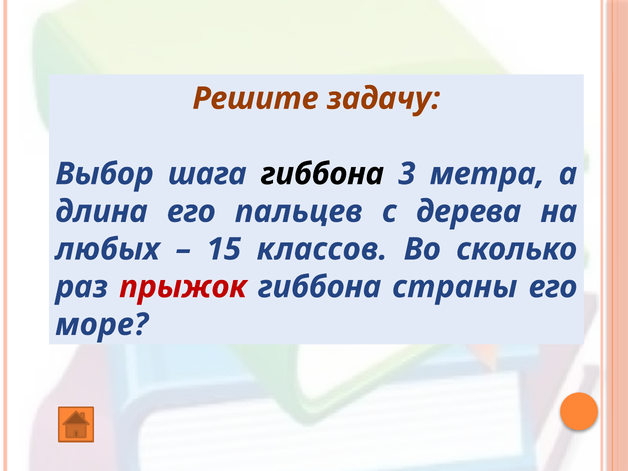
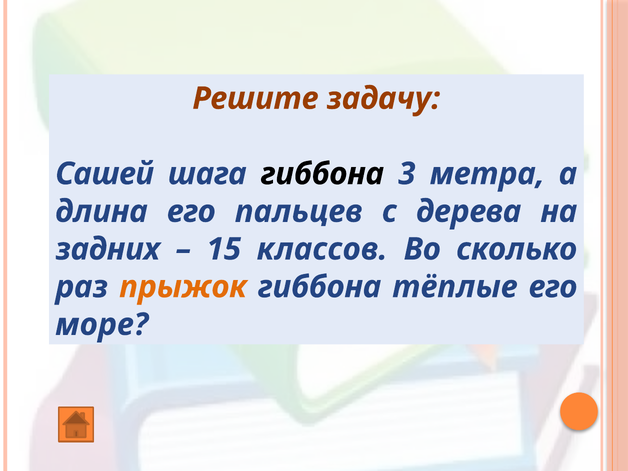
Выбор: Выбор -> Сашей
любых: любых -> задних
прыжок colour: red -> orange
страны: страны -> тёплые
